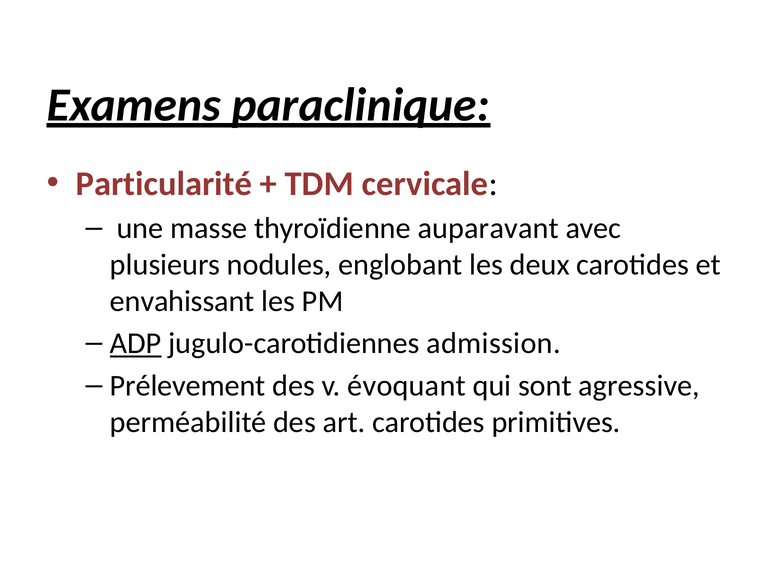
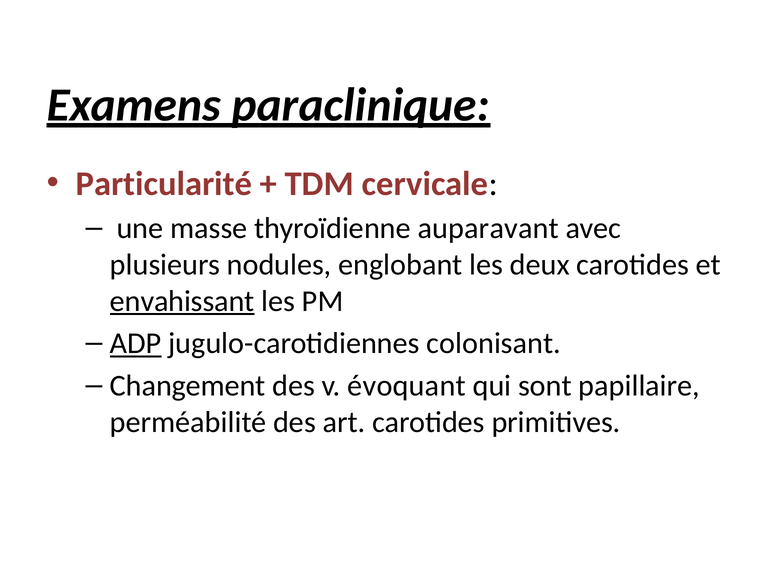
envahissant underline: none -> present
admission: admission -> colonisant
Prélevement: Prélevement -> Changement
agressive: agressive -> papillaire
